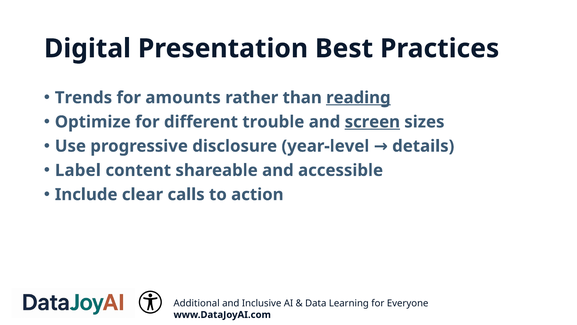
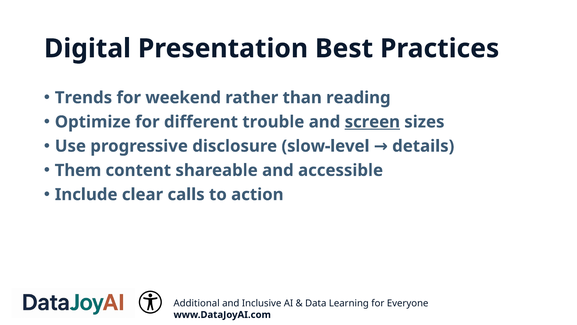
amounts: amounts -> weekend
reading underline: present -> none
year-level: year-level -> slow-level
Label: Label -> Them
